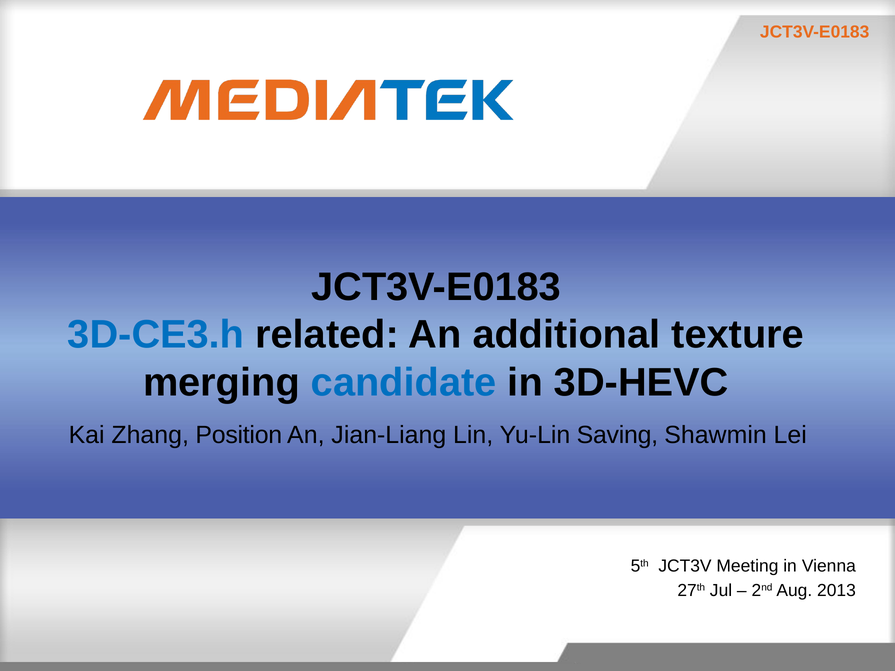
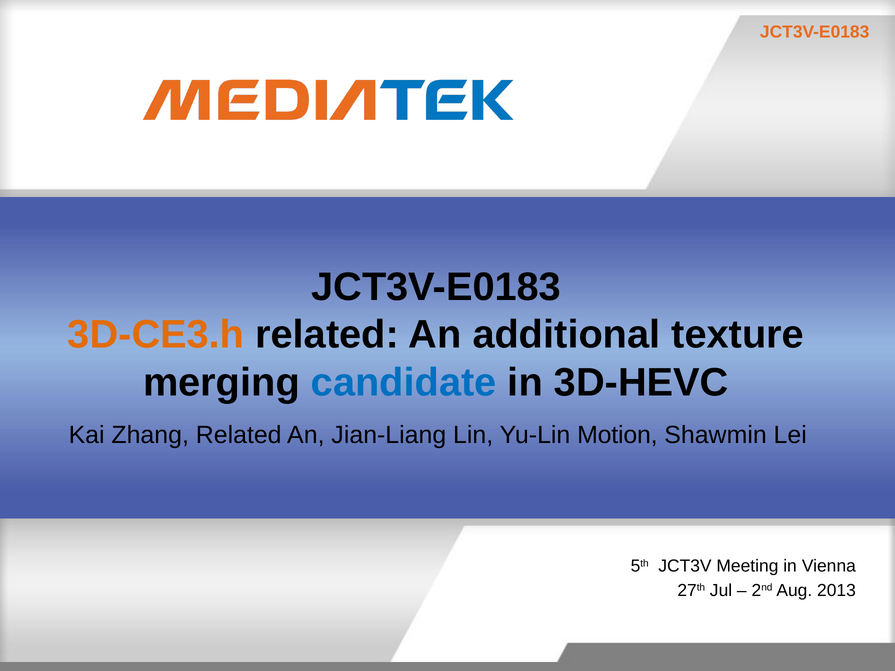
3D-CE3.h colour: blue -> orange
Zhang Position: Position -> Related
Saving: Saving -> Motion
